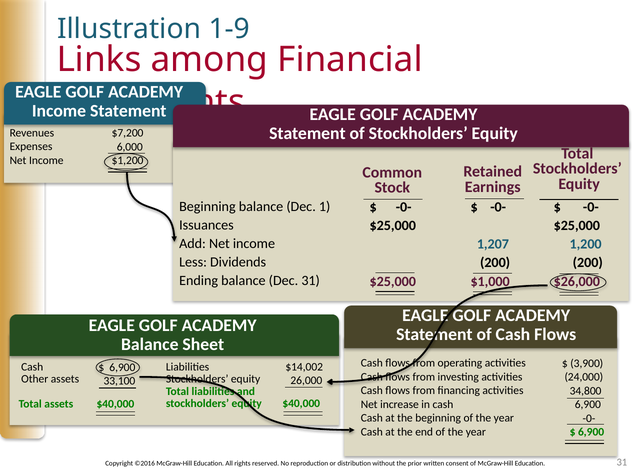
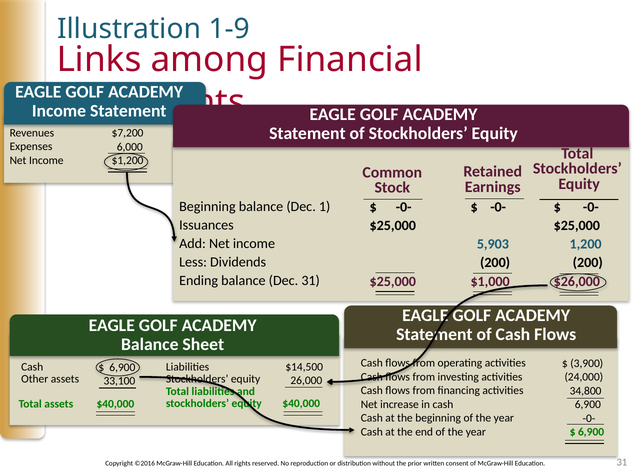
1,207: 1,207 -> 5,903
$14,002: $14,002 -> $14,500
